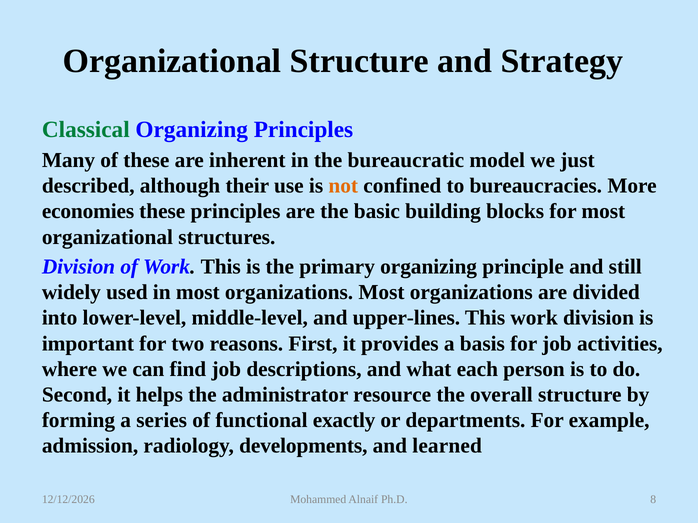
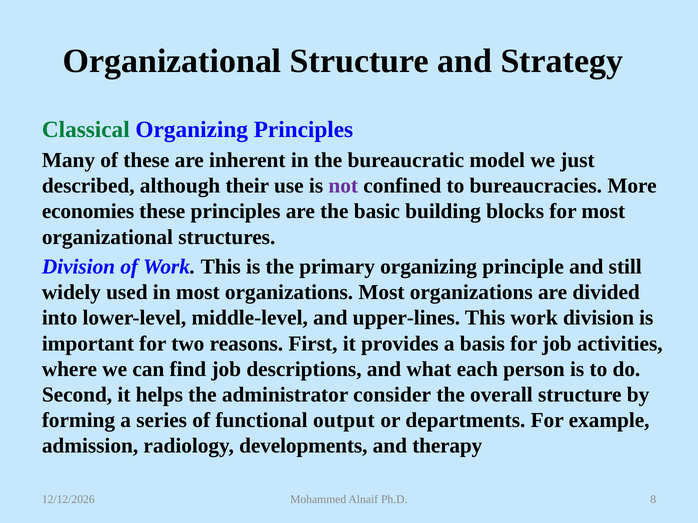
not colour: orange -> purple
resource: resource -> consider
exactly: exactly -> output
learned: learned -> therapy
